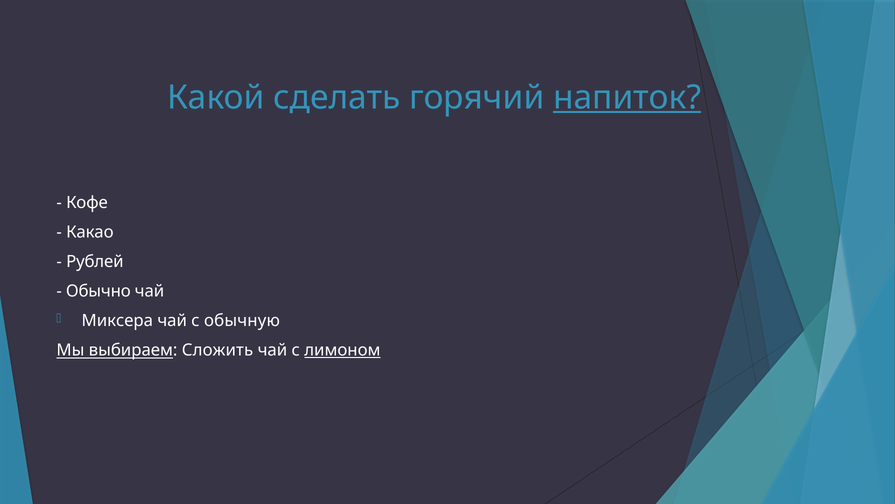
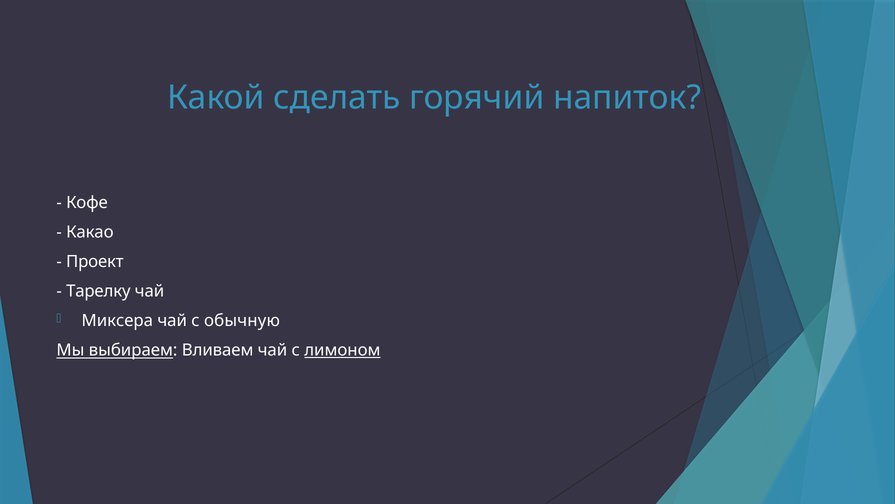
напиток underline: present -> none
Рублей: Рублей -> Проект
Обычно: Обычно -> Тарелку
Сложить: Сложить -> Вливаем
